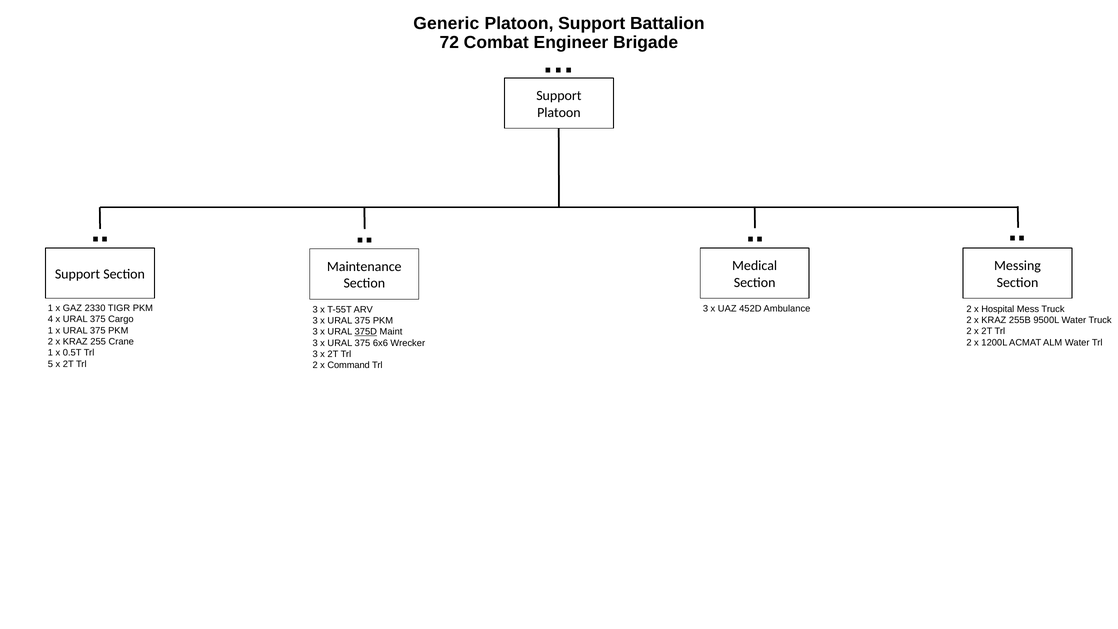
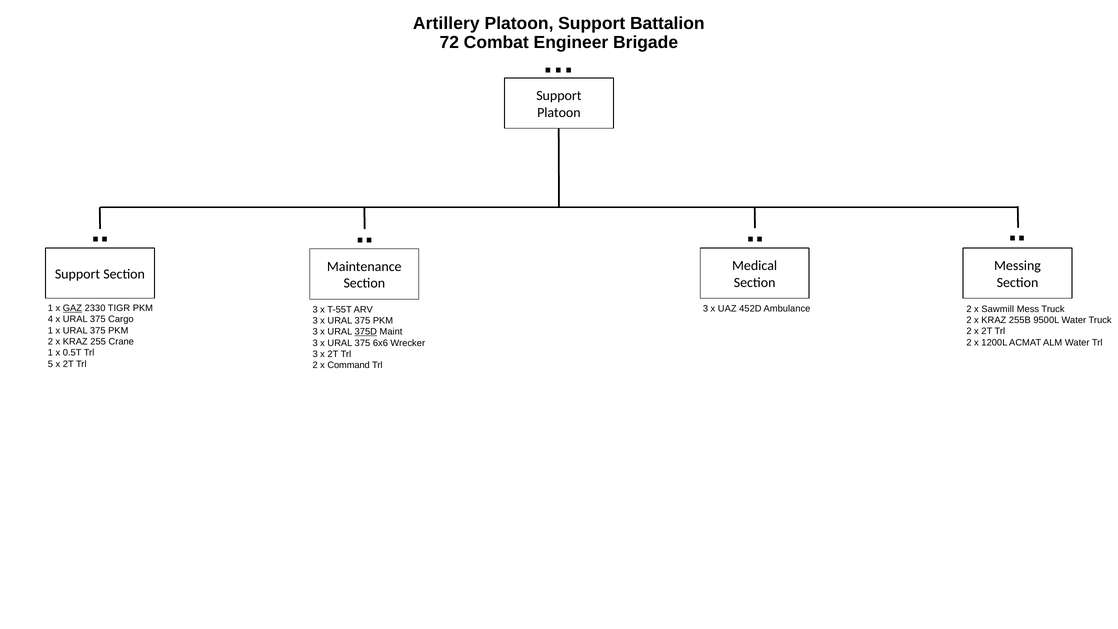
Generic: Generic -> Artillery
GAZ underline: none -> present
Hospital: Hospital -> Sawmill
